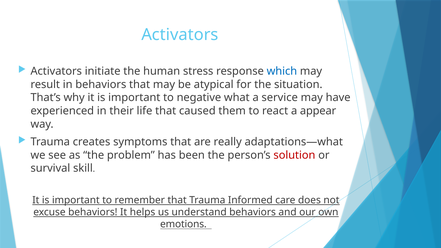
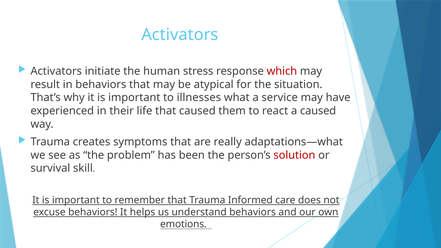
which colour: blue -> red
negative: negative -> illnesses
a appear: appear -> caused
